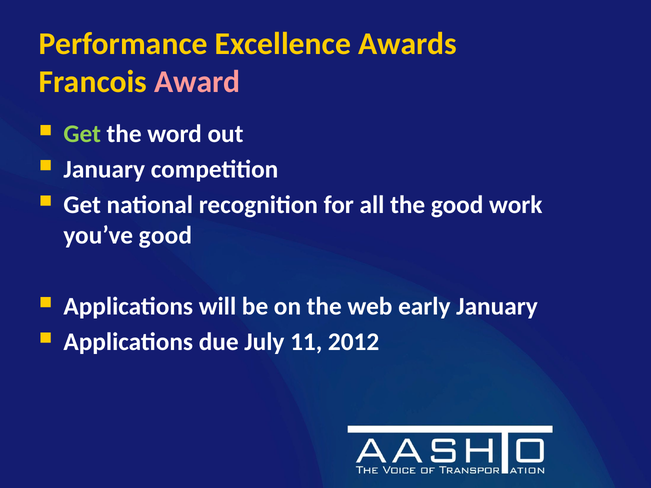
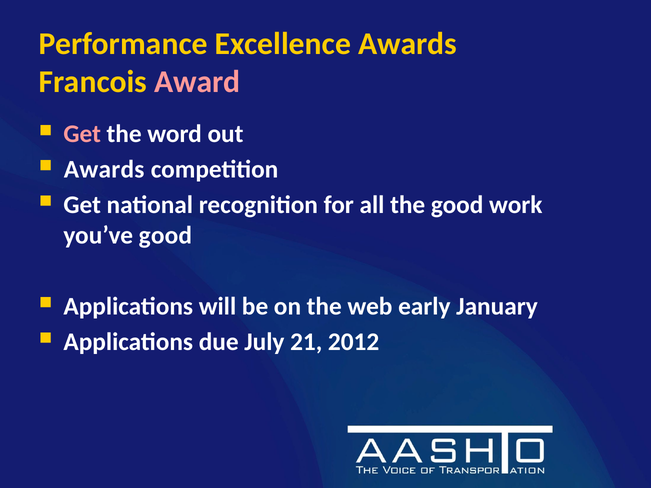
Get at (82, 134) colour: light green -> pink
January at (104, 170): January -> Awards
11: 11 -> 21
